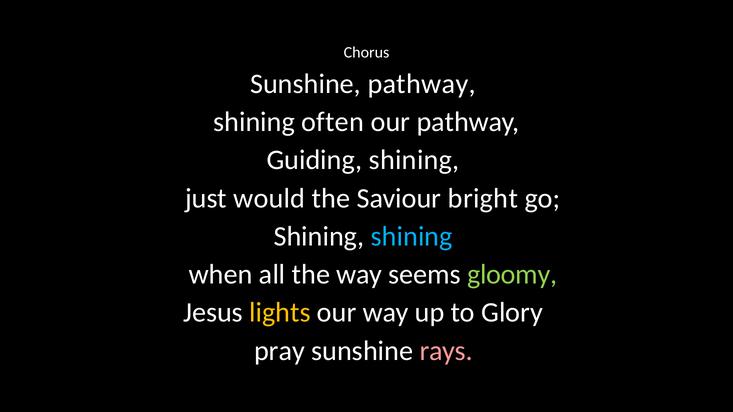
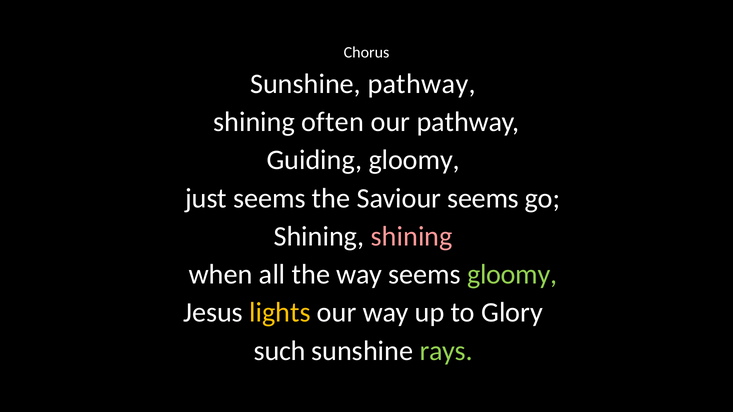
Guiding shining: shining -> gloomy
just would: would -> seems
Saviour bright: bright -> seems
shining at (412, 237) colour: light blue -> pink
pray: pray -> such
rays colour: pink -> light green
